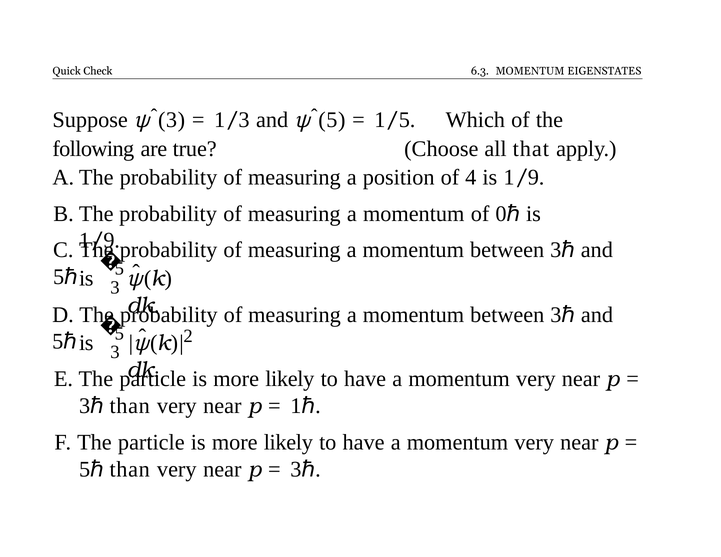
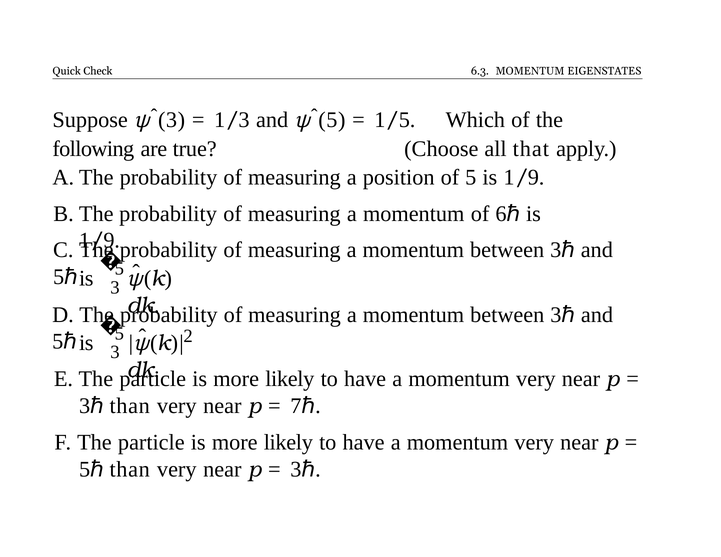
of 4: 4 -> 5
0: 0 -> 6
1: 1 -> 7
